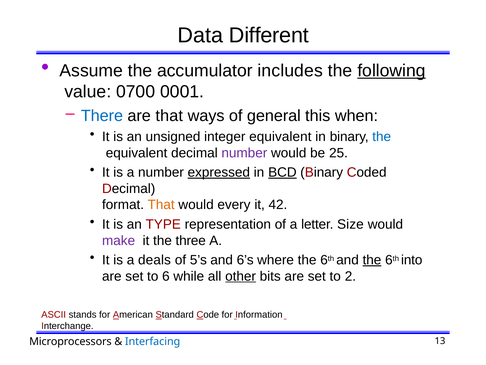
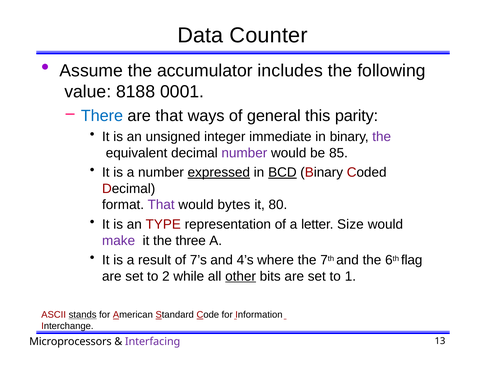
Different: Different -> Counter
following underline: present -> none
0700: 0700 -> 8188
when: when -> parity
integer equivalent: equivalent -> immediate
the at (382, 137) colour: blue -> purple
25: 25 -> 85
That at (161, 205) colour: orange -> purple
every: every -> bytes
42: 42 -> 80
deals: deals -> result
5’s: 5’s -> 7’s
6’s: 6’s -> 4’s
where the 6: 6 -> 7
the at (372, 260) underline: present -> none
into: into -> flag
to 6: 6 -> 2
2: 2 -> 1
stands underline: none -> present
Interfacing colour: blue -> purple
